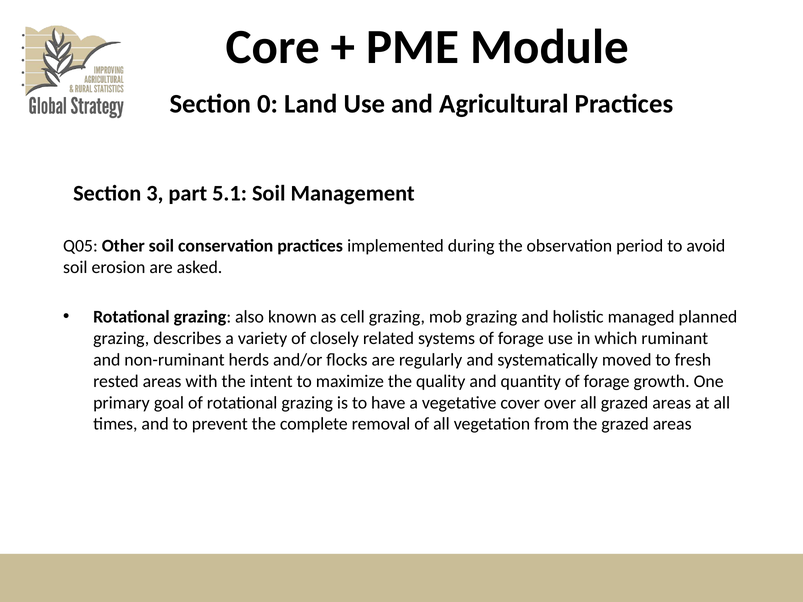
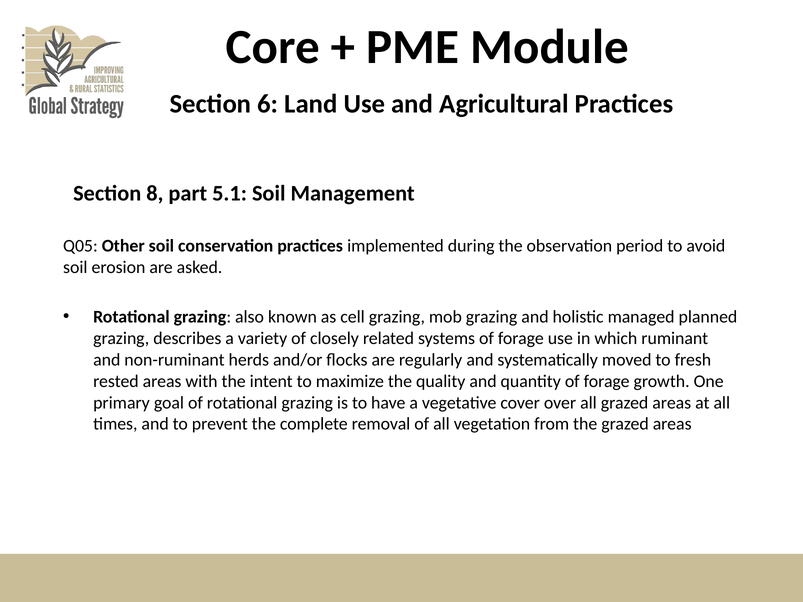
0: 0 -> 6
3: 3 -> 8
